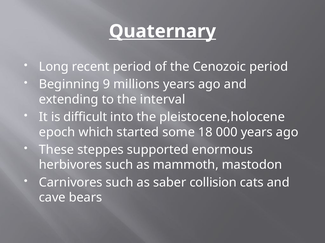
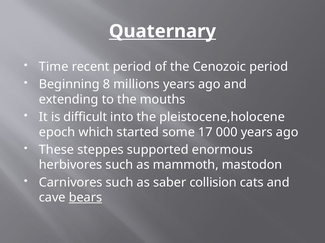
Long: Long -> Time
9: 9 -> 8
interval: interval -> mouths
18: 18 -> 17
bears underline: none -> present
